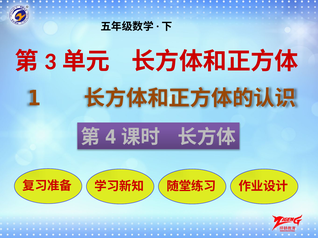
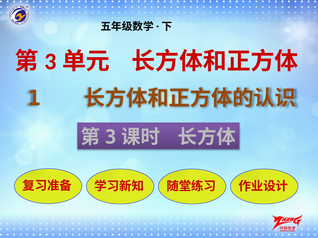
4: 4 -> 3
